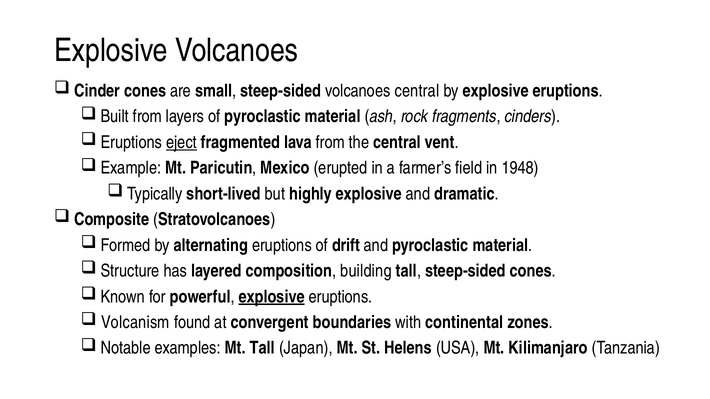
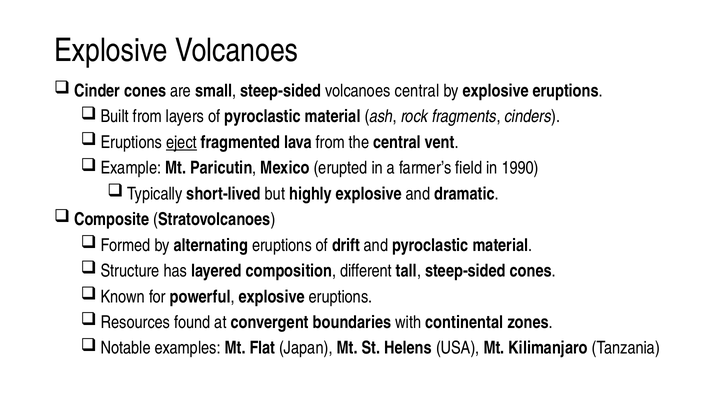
1948: 1948 -> 1990
building: building -> different
explosive at (272, 297) underline: present -> none
Volcanism: Volcanism -> Resources
Mt Tall: Tall -> Flat
